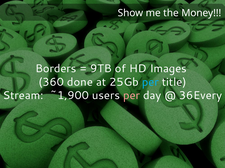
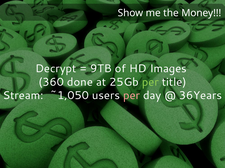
Borders: Borders -> Decrypt
per at (150, 82) colour: light blue -> light green
~1,900: ~1,900 -> ~1,050
36Every: 36Every -> 36Years
